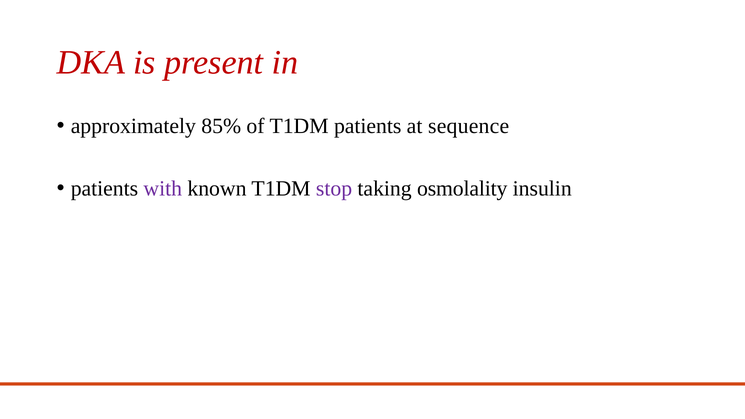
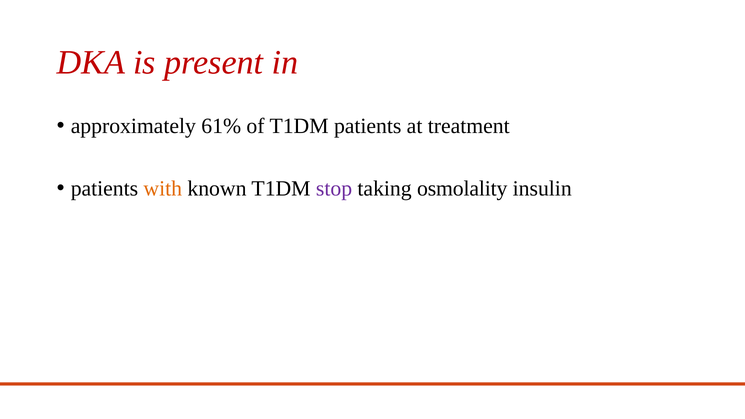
85%: 85% -> 61%
sequence: sequence -> treatment
with colour: purple -> orange
